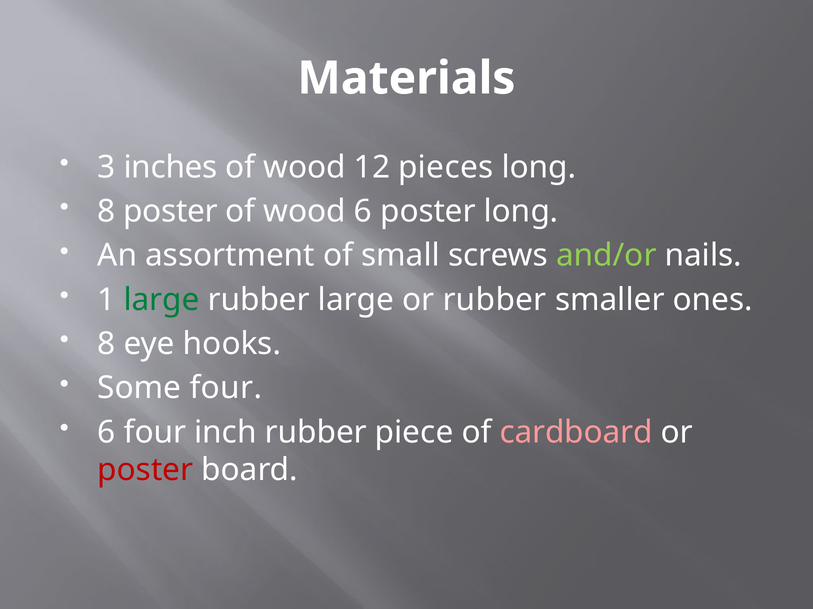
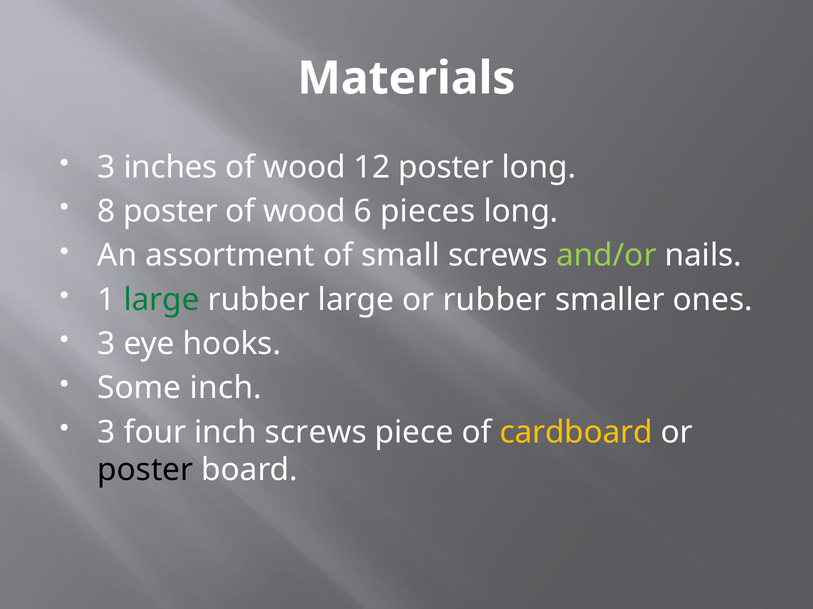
12 pieces: pieces -> poster
6 poster: poster -> pieces
8 at (106, 344): 8 -> 3
Some four: four -> inch
6 at (106, 433): 6 -> 3
inch rubber: rubber -> screws
cardboard colour: pink -> yellow
poster at (145, 470) colour: red -> black
